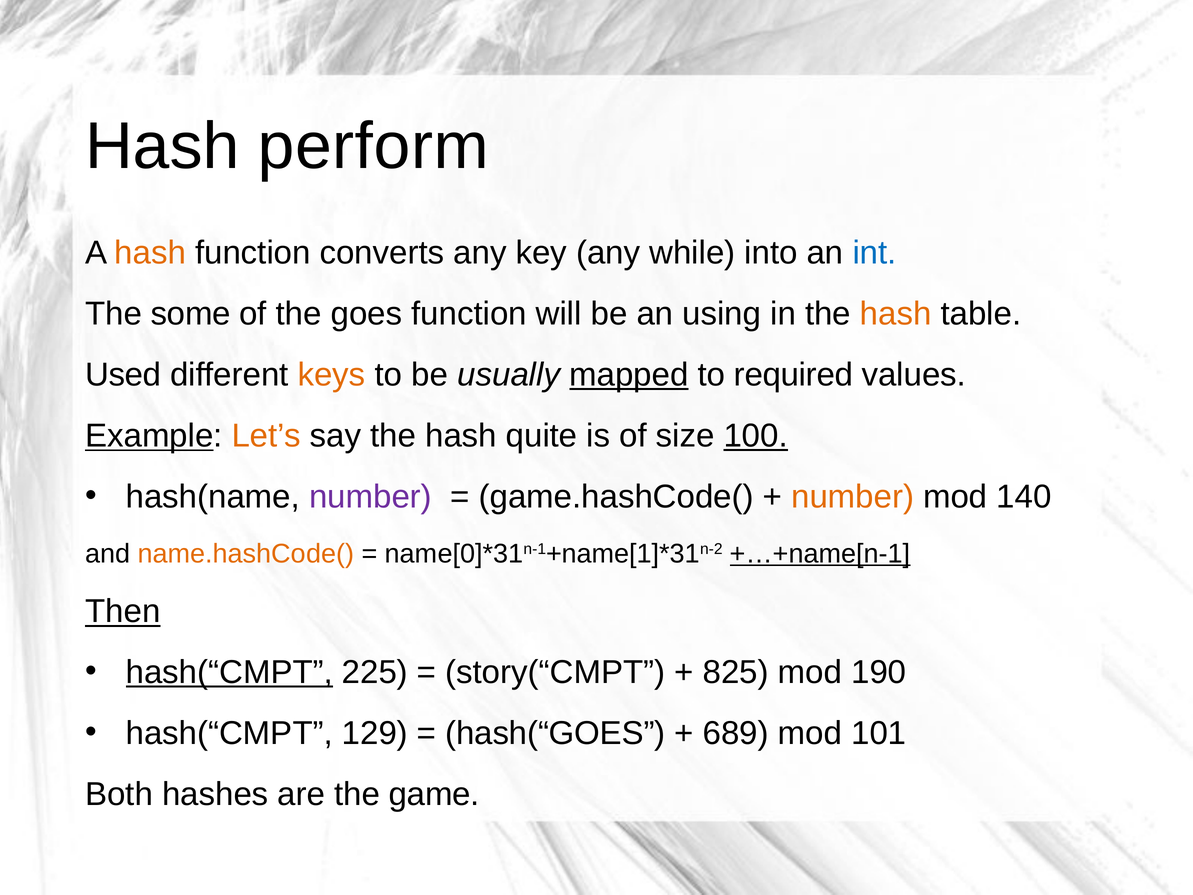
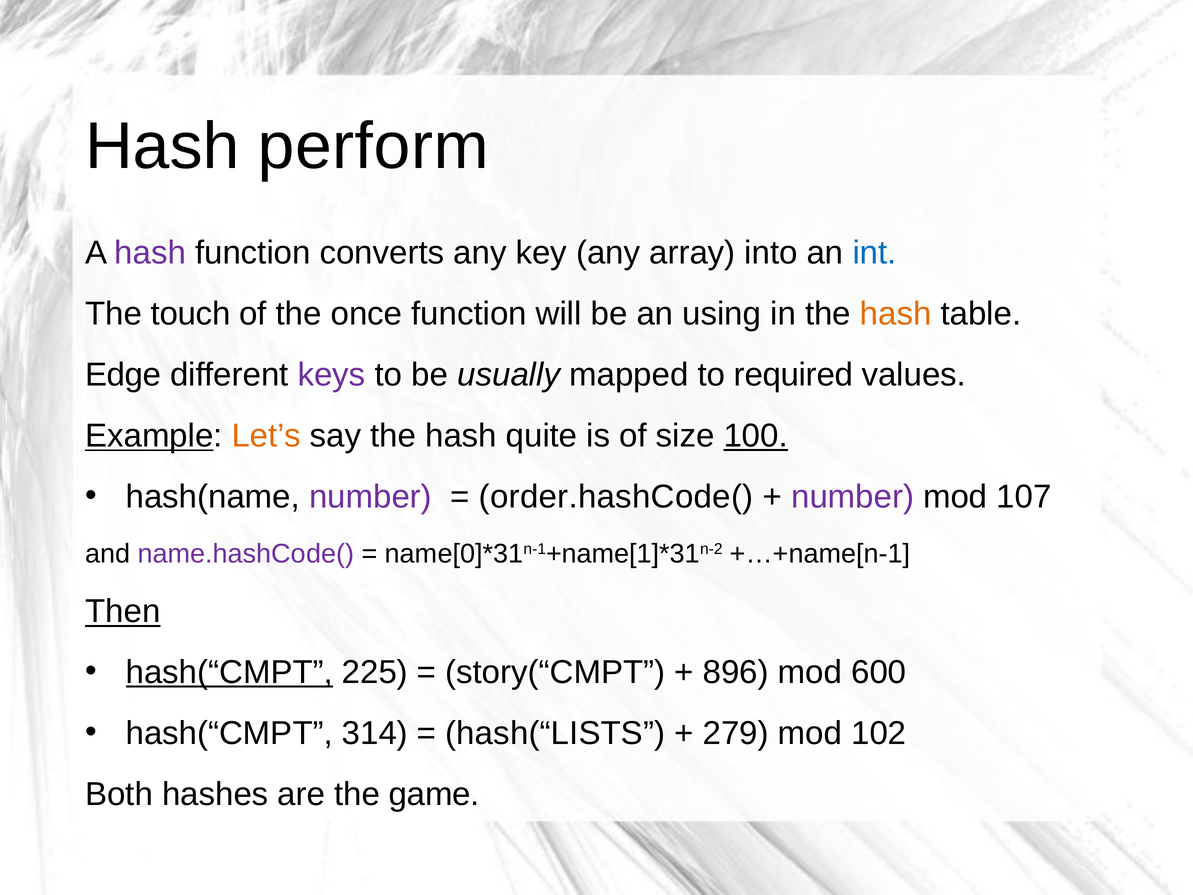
hash at (150, 253) colour: orange -> purple
while: while -> array
some: some -> touch
goes: goes -> once
Used: Used -> Edge
keys colour: orange -> purple
mapped underline: present -> none
game.hashCode(: game.hashCode( -> order.hashCode(
number at (853, 497) colour: orange -> purple
140: 140 -> 107
name.hashCode( colour: orange -> purple
+…+name[n-1 underline: present -> none
825: 825 -> 896
190: 190 -> 600
129: 129 -> 314
hash(“GOES: hash(“GOES -> hash(“LISTS
689: 689 -> 279
101: 101 -> 102
